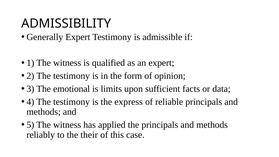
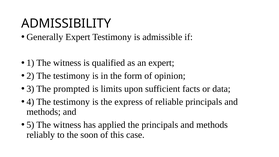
emotional: emotional -> prompted
their: their -> soon
